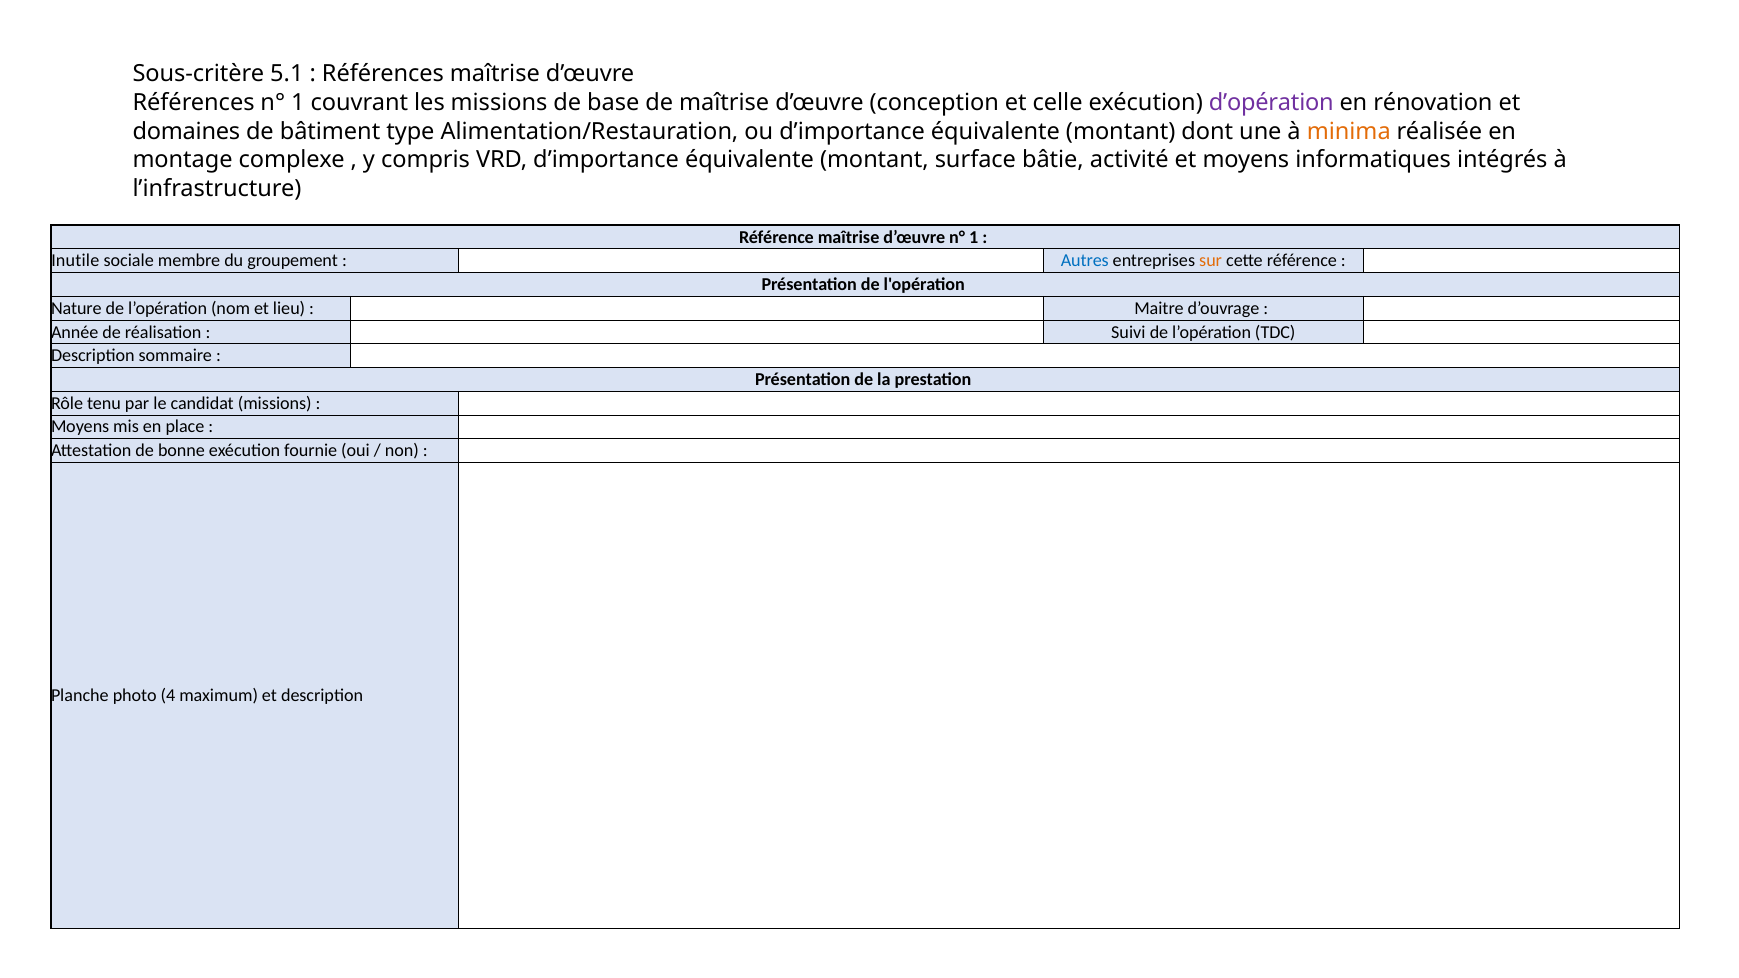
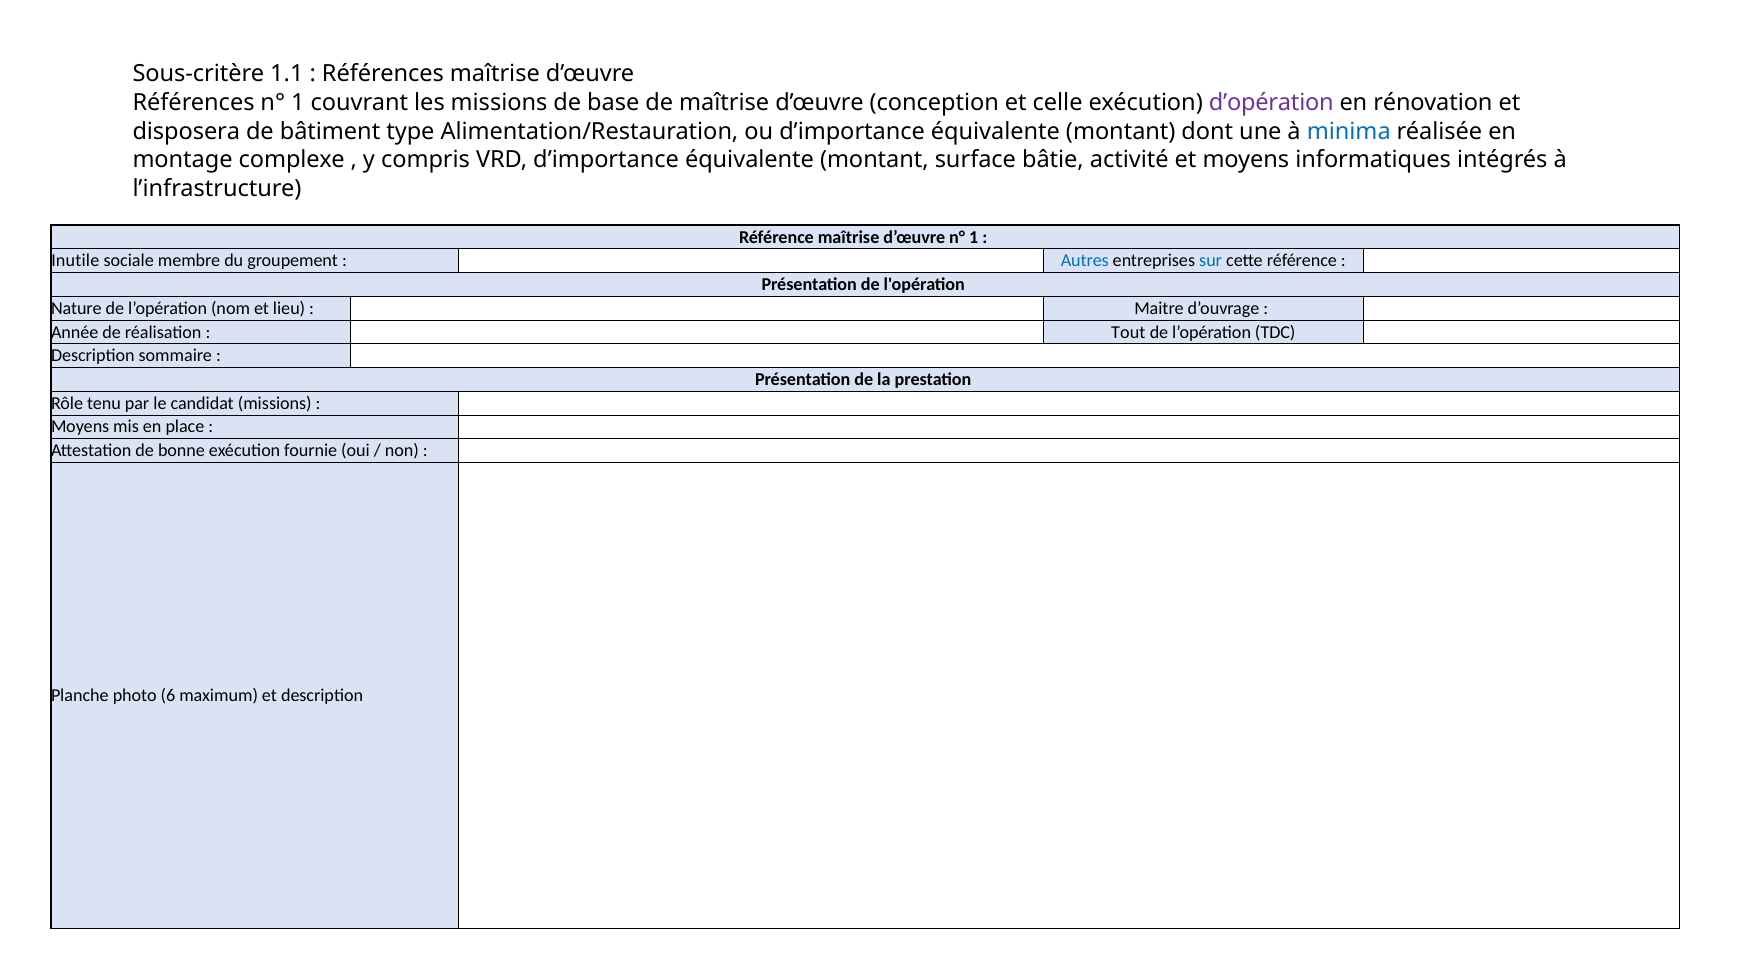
5.1: 5.1 -> 1.1
domaines: domaines -> disposera
minima colour: orange -> blue
sur colour: orange -> blue
Suivi: Suivi -> Tout
4: 4 -> 6
